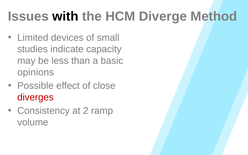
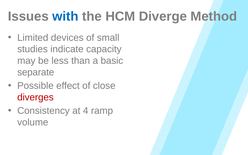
with colour: black -> blue
opinions: opinions -> separate
2: 2 -> 4
